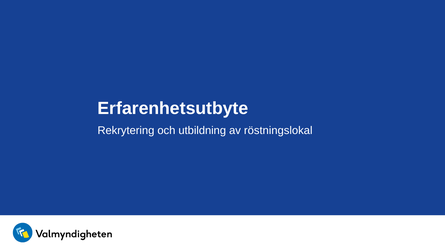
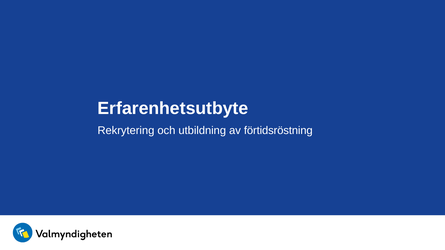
röstningslokal: röstningslokal -> förtidsröstning
